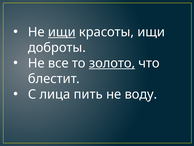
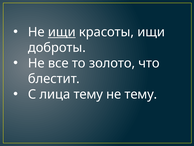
золото underline: present -> none
лица пить: пить -> тему
не воду: воду -> тему
